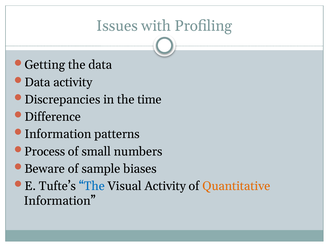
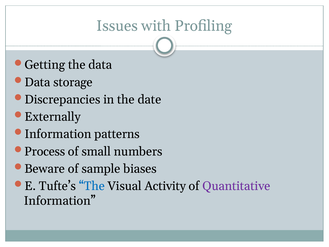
Data activity: activity -> storage
time: time -> date
Difference: Difference -> Externally
Quantitative colour: orange -> purple
